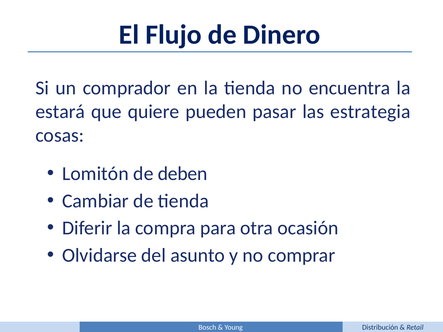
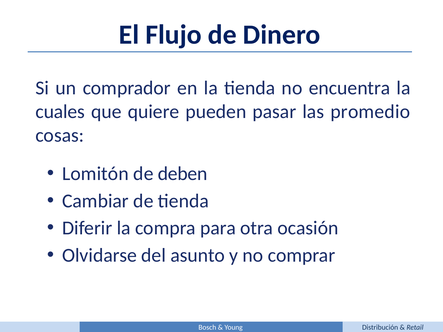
estará: estará -> cuales
estrategia: estrategia -> promedio
